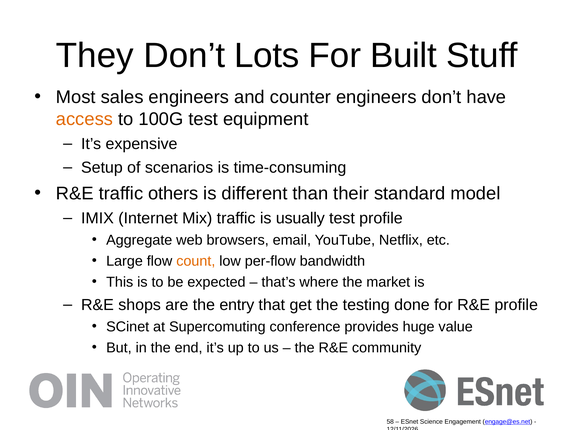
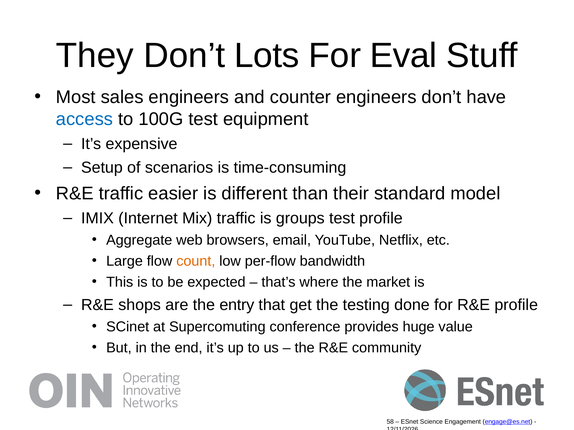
Built: Built -> Eval
access colour: orange -> blue
others: others -> easier
usually: usually -> groups
